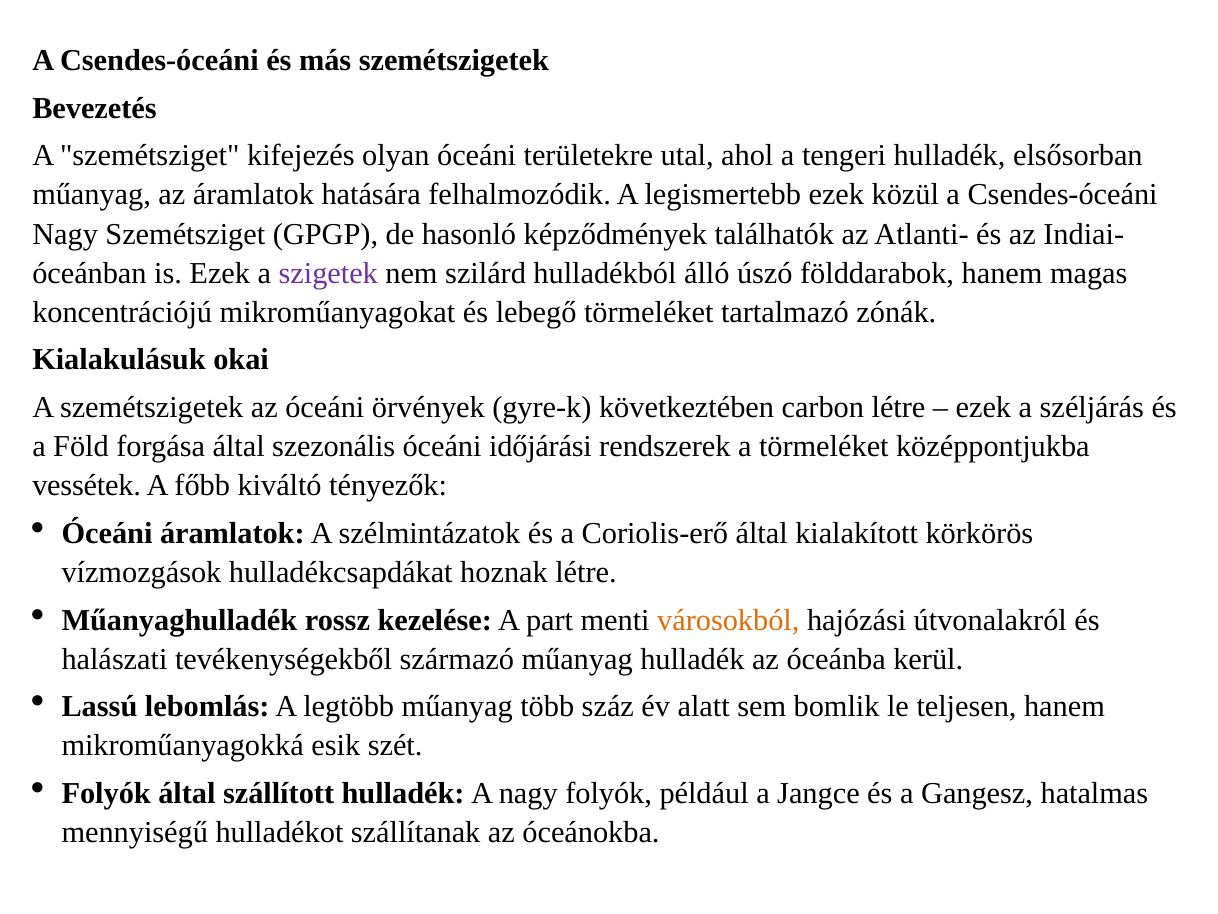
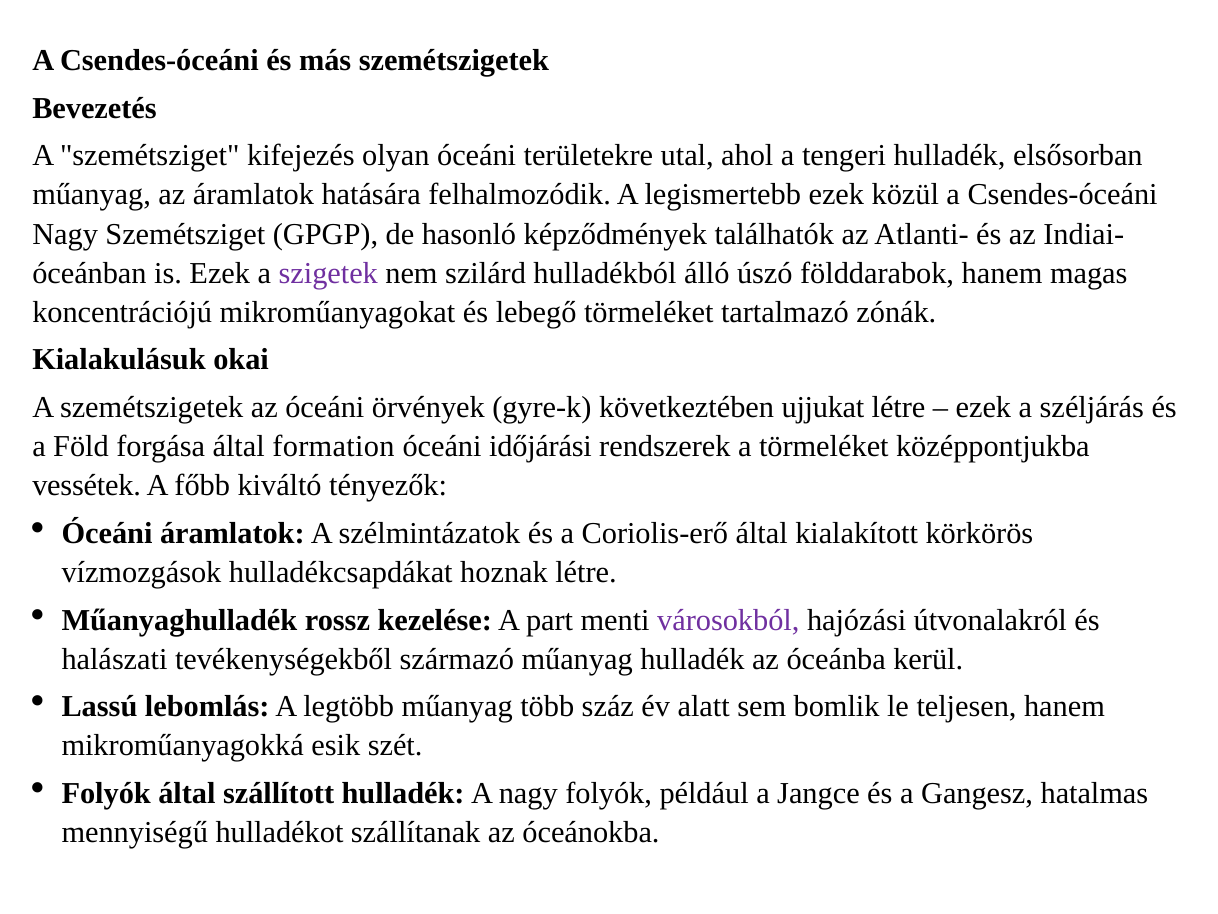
carbon: carbon -> ujjukat
szezonális: szezonális -> formation
városokból colour: orange -> purple
